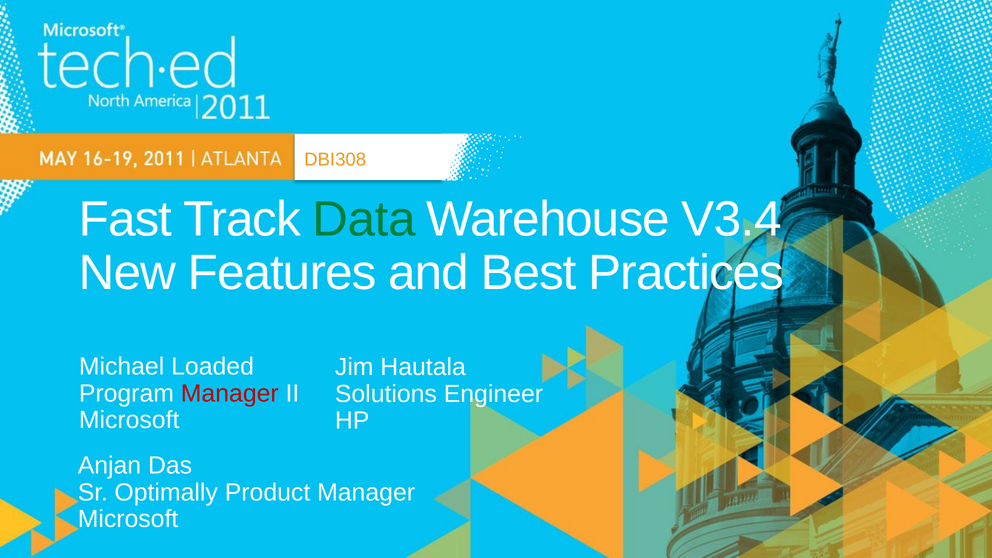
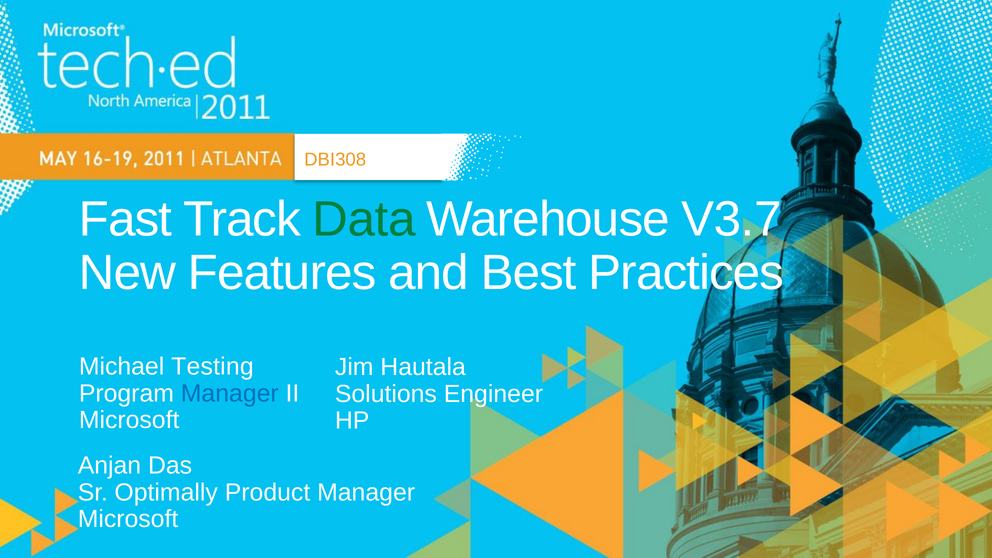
V3.4: V3.4 -> V3.7
Loaded: Loaded -> Testing
Manager at (230, 394) colour: red -> blue
